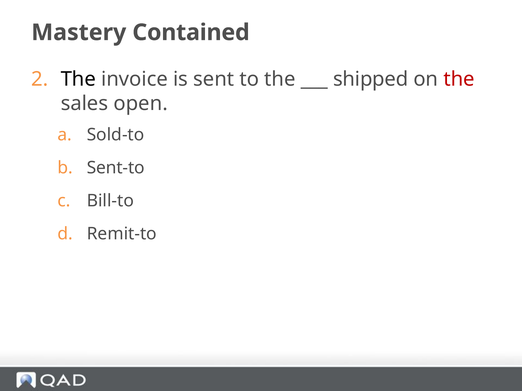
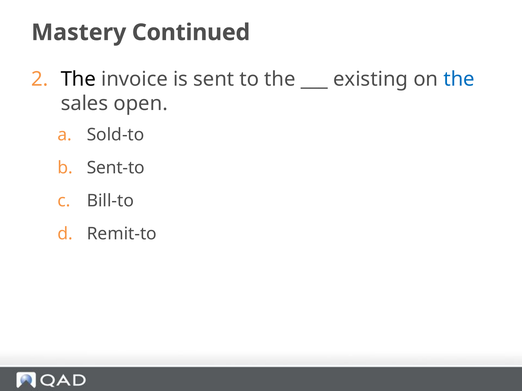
Contained: Contained -> Continued
shipped: shipped -> existing
the at (459, 79) colour: red -> blue
